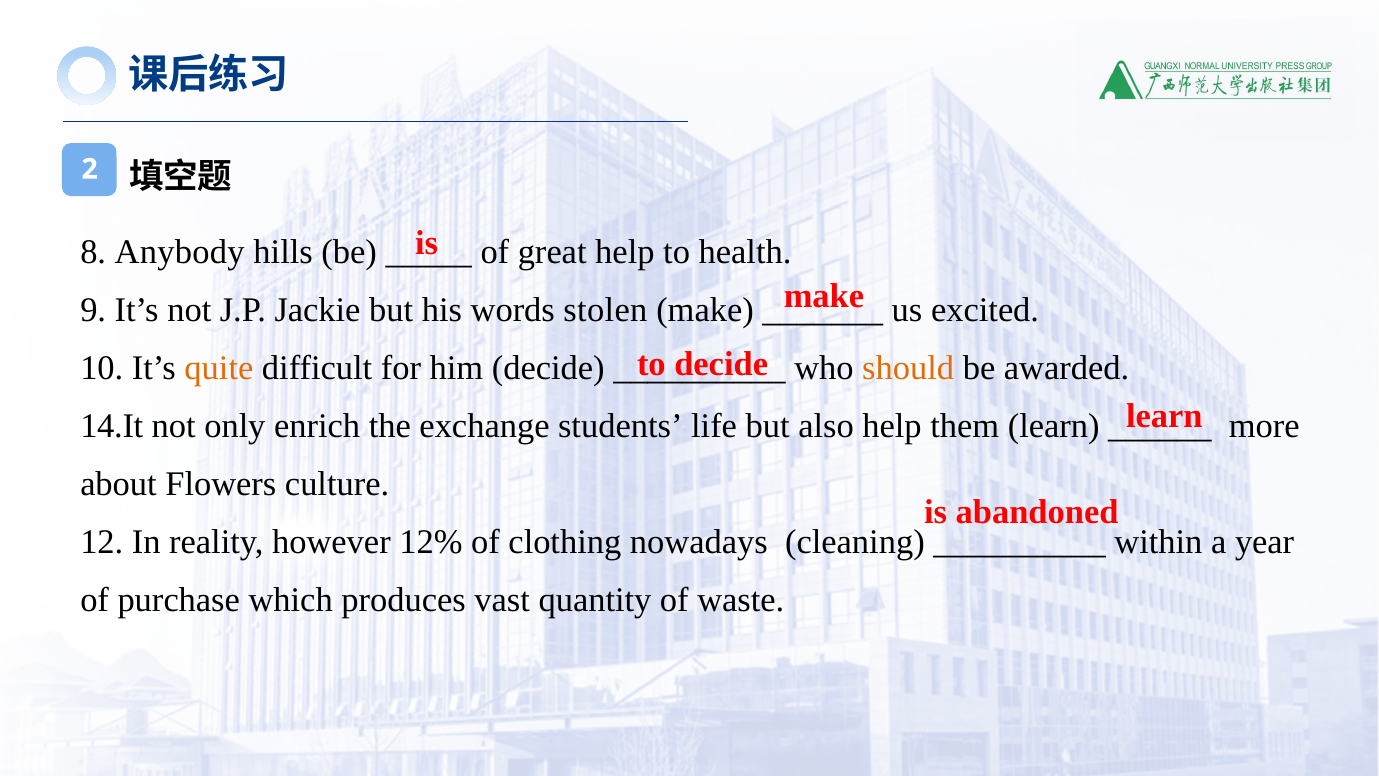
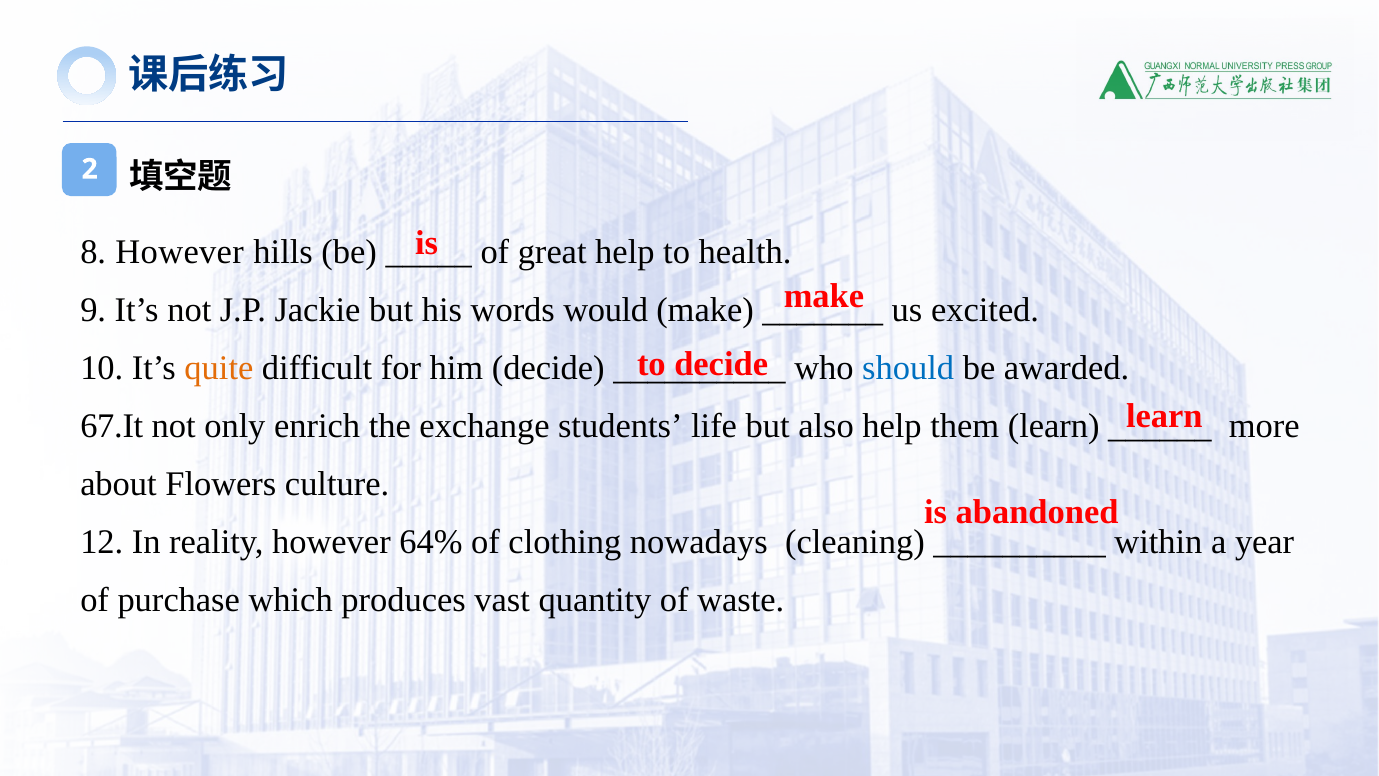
8 Anybody: Anybody -> However
stolen: stolen -> would
should colour: orange -> blue
14.It: 14.It -> 67.It
12%: 12% -> 64%
